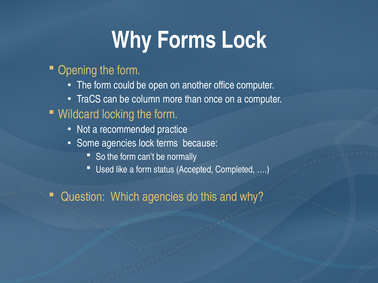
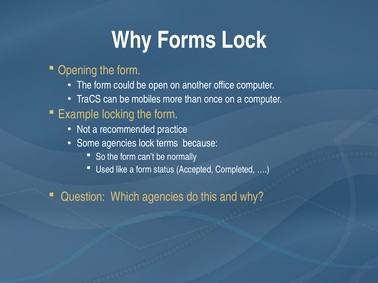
column: column -> mobiles
Wildcard: Wildcard -> Example
